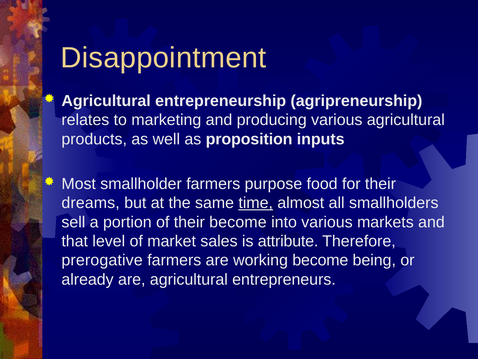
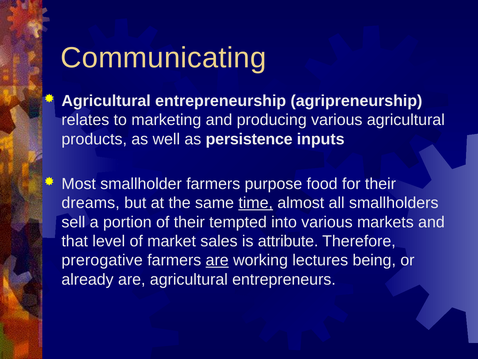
Disappointment: Disappointment -> Communicating
proposition: proposition -> persistence
their become: become -> tempted
are at (217, 260) underline: none -> present
working become: become -> lectures
